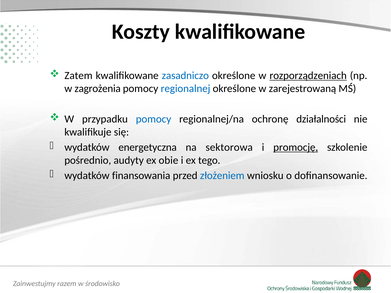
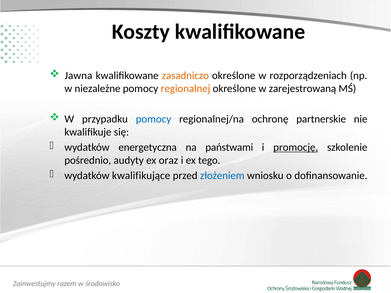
Zatem: Zatem -> Jawna
zasadniczo colour: blue -> orange
rozporządzeniach underline: present -> none
zagrożenia: zagrożenia -> niezależne
regionalnej colour: blue -> orange
działalności: działalności -> partnerskie
sektorowa: sektorowa -> państwami
obie: obie -> oraz
finansowania: finansowania -> kwalifikujące
